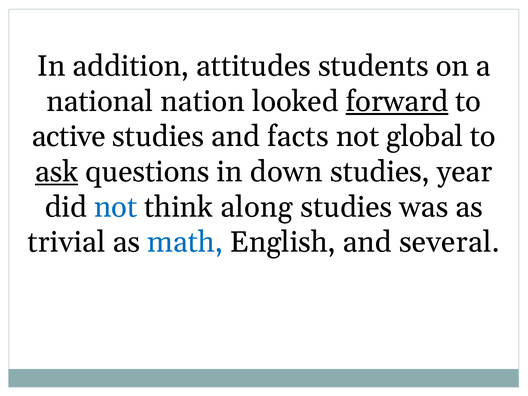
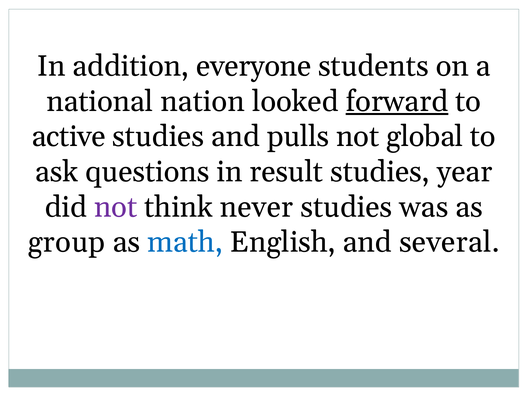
attitudes: attitudes -> everyone
facts: facts -> pulls
ask underline: present -> none
down: down -> result
not at (116, 207) colour: blue -> purple
along: along -> never
trivial: trivial -> group
